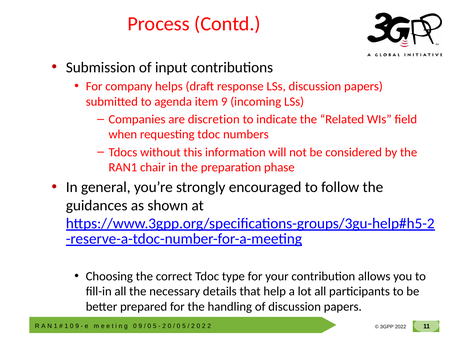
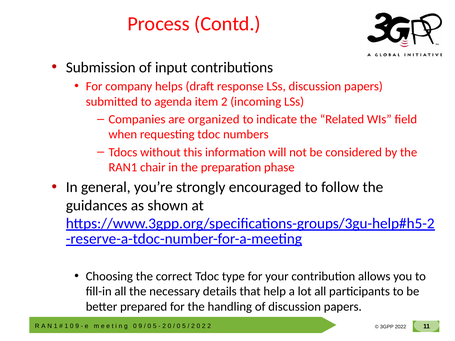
item 9: 9 -> 2
discretion: discretion -> organized
